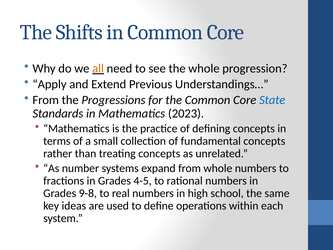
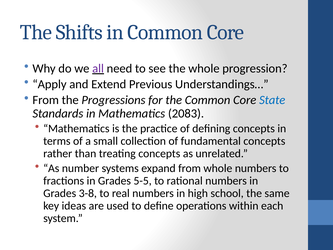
all colour: orange -> purple
2023: 2023 -> 2083
4-5: 4-5 -> 5-5
9-8: 9-8 -> 3-8
